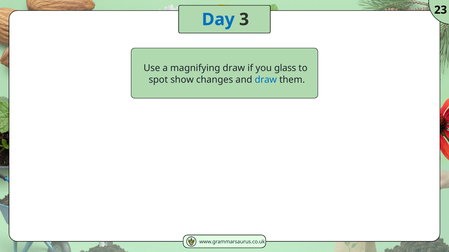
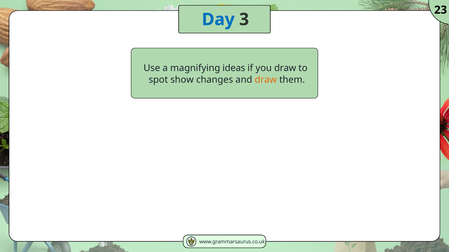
magnifying draw: draw -> ideas
you glass: glass -> draw
draw at (266, 80) colour: blue -> orange
